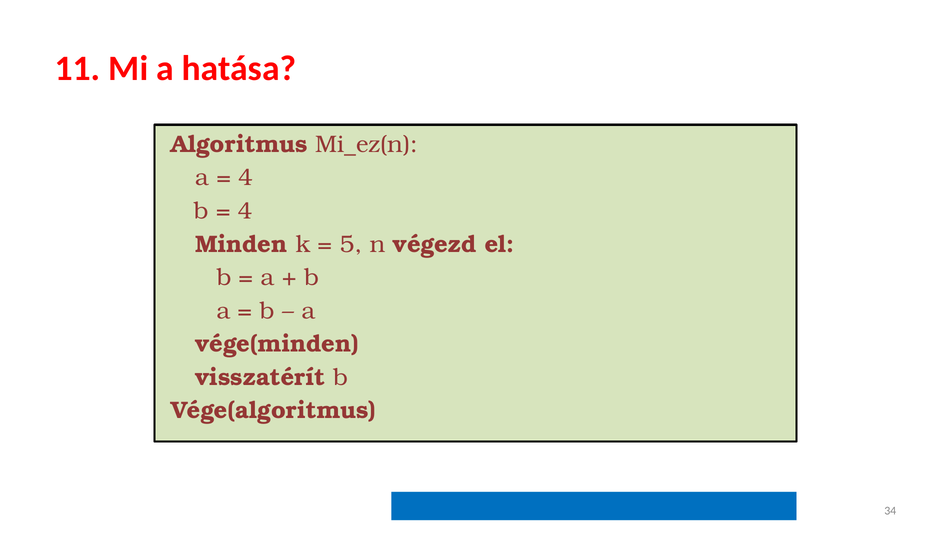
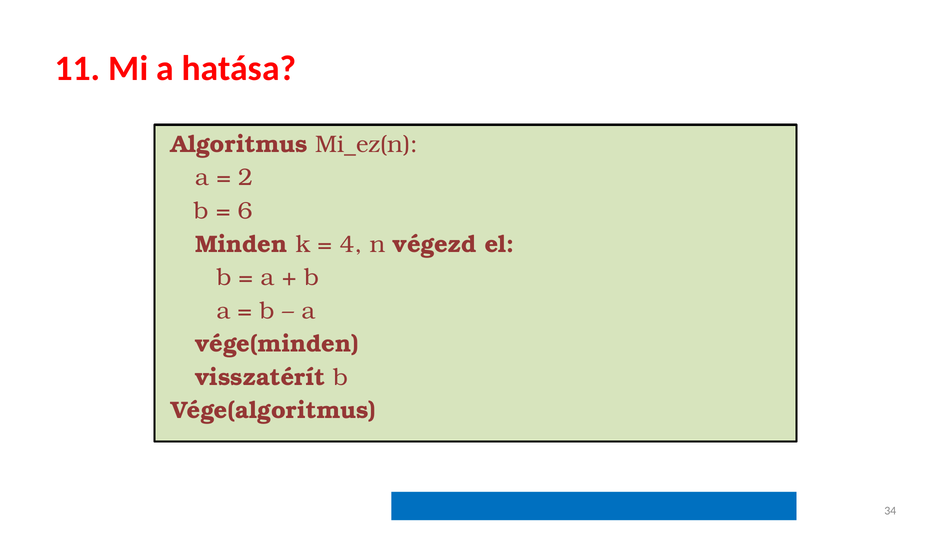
4 at (246, 178): 4 -> 2
4 at (245, 211): 4 -> 6
5: 5 -> 4
